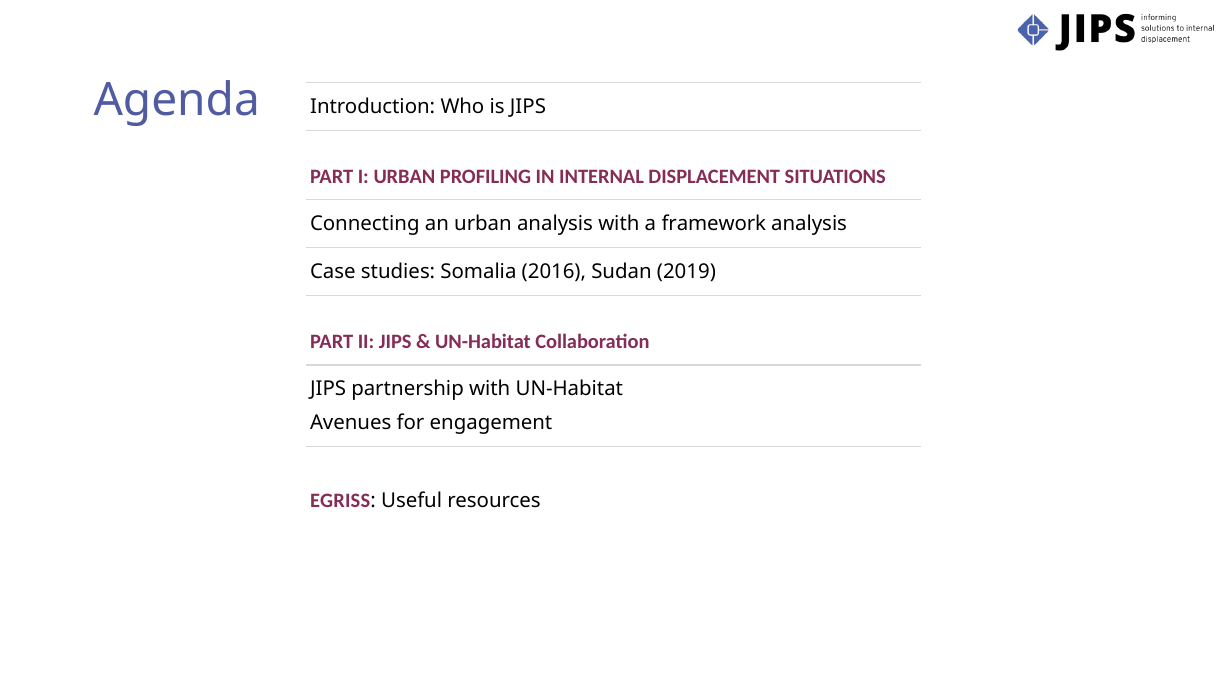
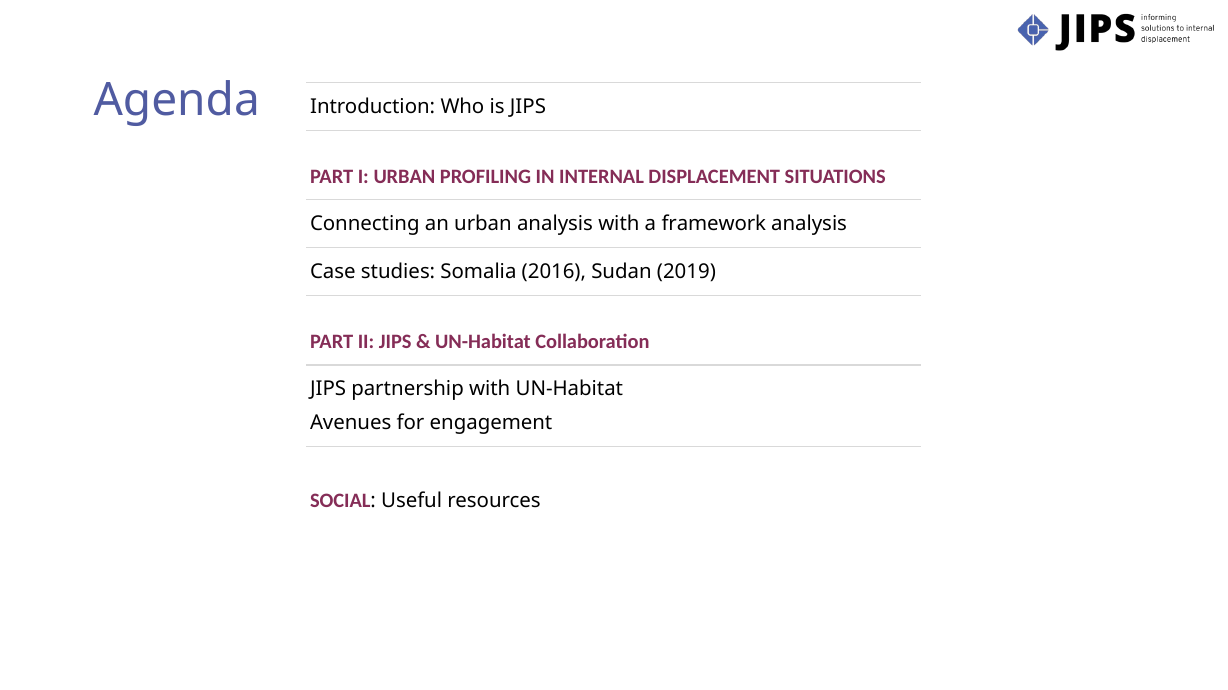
EGRISS: EGRISS -> SOCIAL
